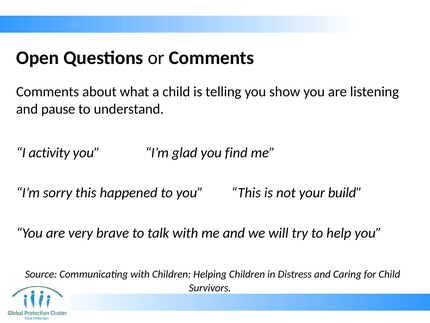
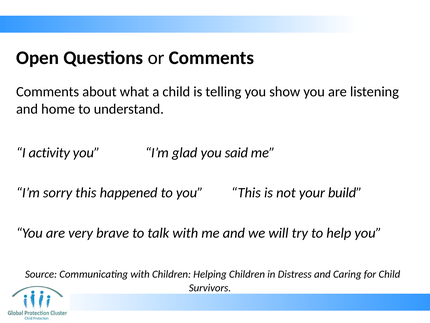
pause: pause -> home
find: find -> said
